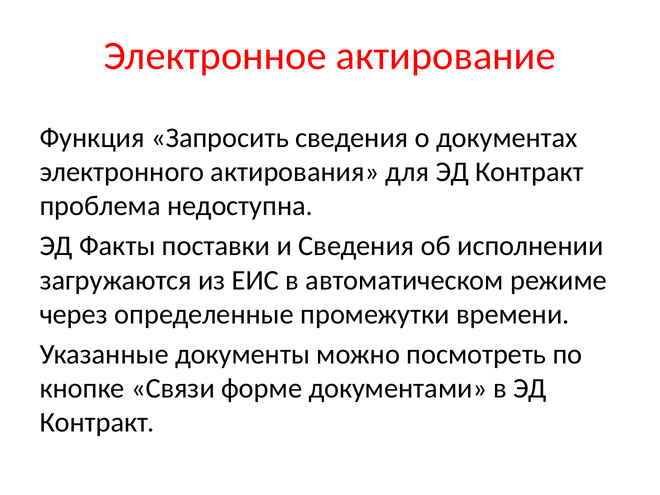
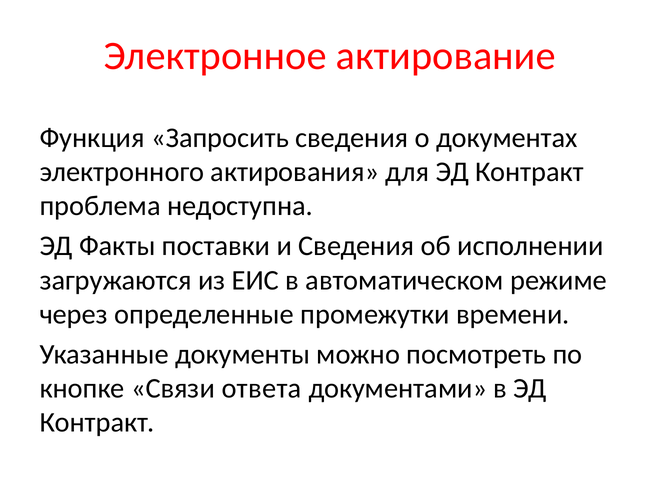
форме: форме -> ответа
